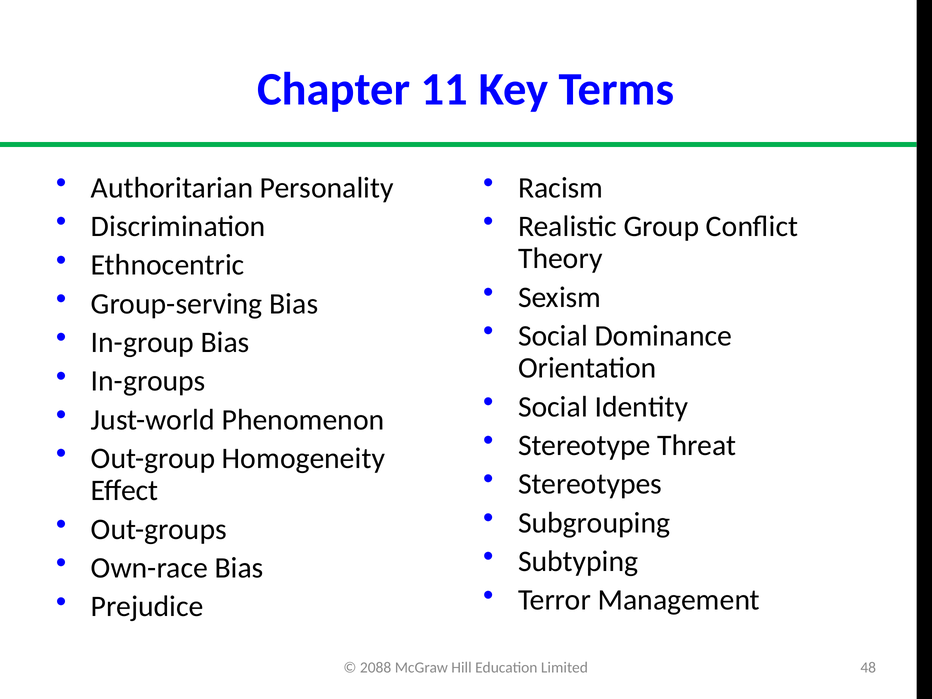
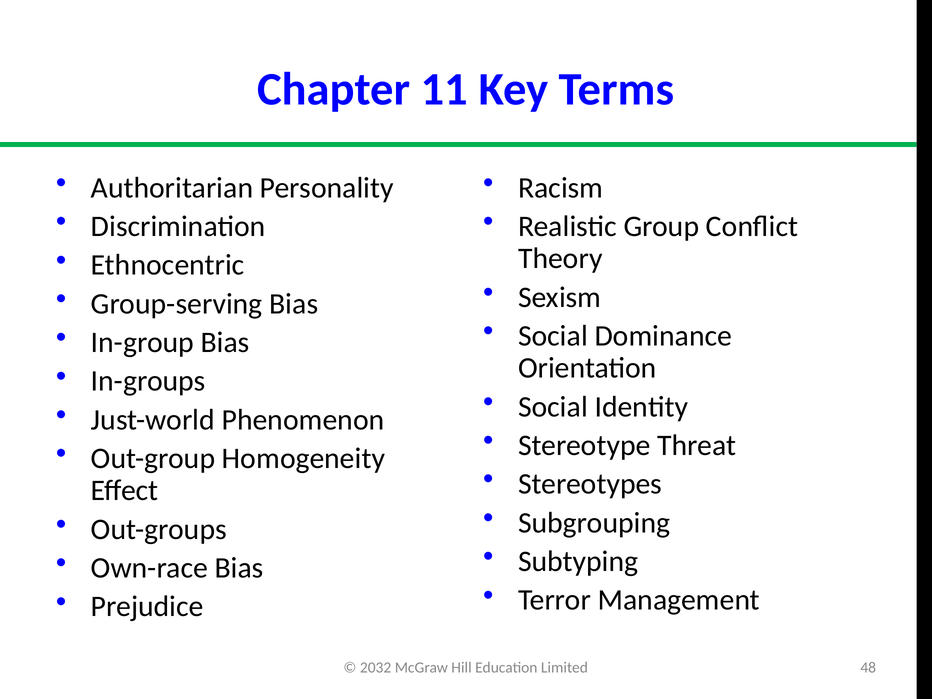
2088: 2088 -> 2032
